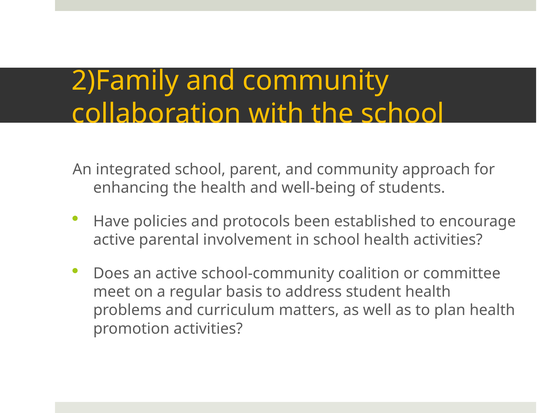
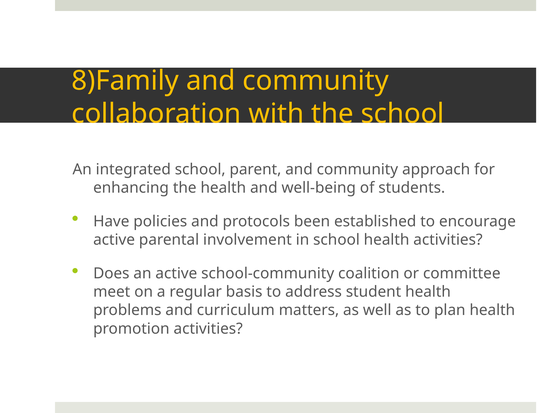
2)Family: 2)Family -> 8)Family
